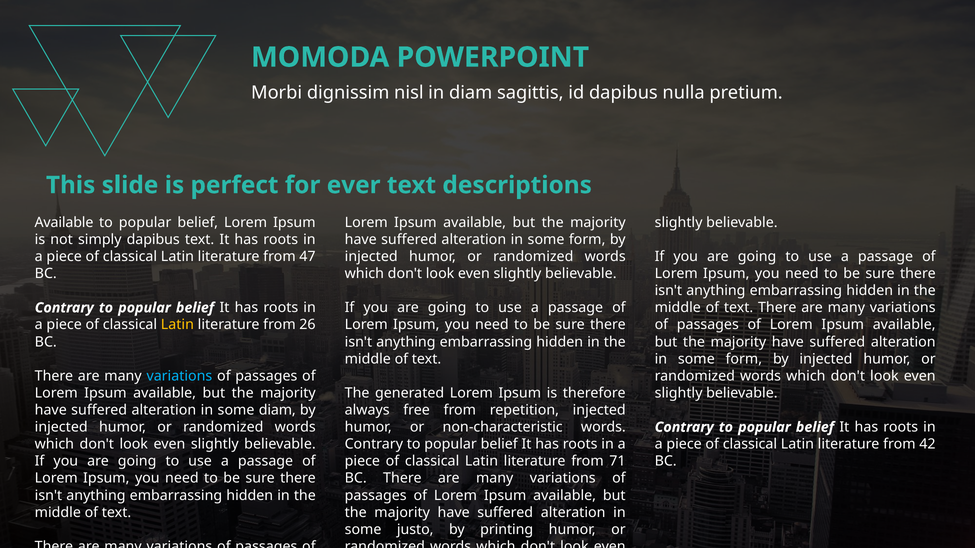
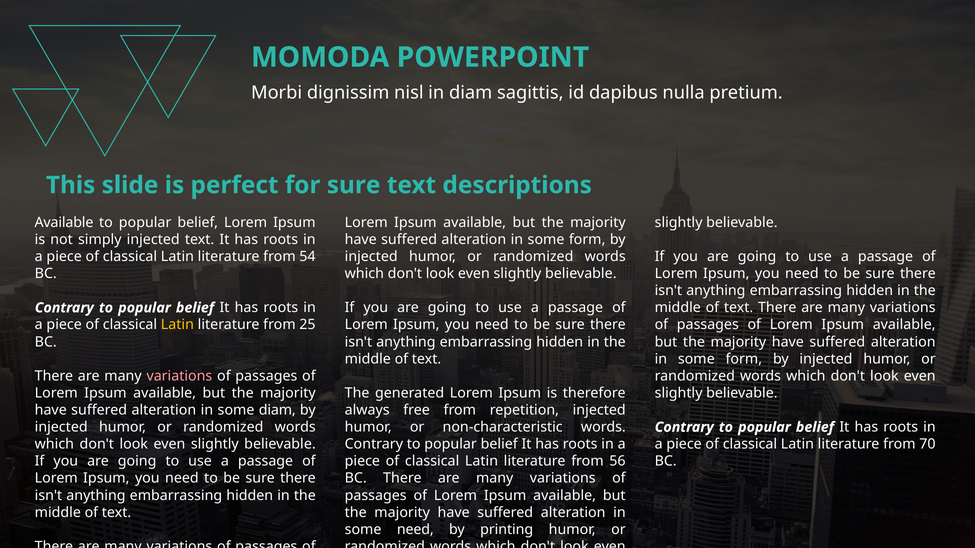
for ever: ever -> sure
simply dapibus: dapibus -> injected
47: 47 -> 54
26: 26 -> 25
variations at (179, 376) colour: light blue -> pink
42: 42 -> 70
71: 71 -> 56
some justo: justo -> need
